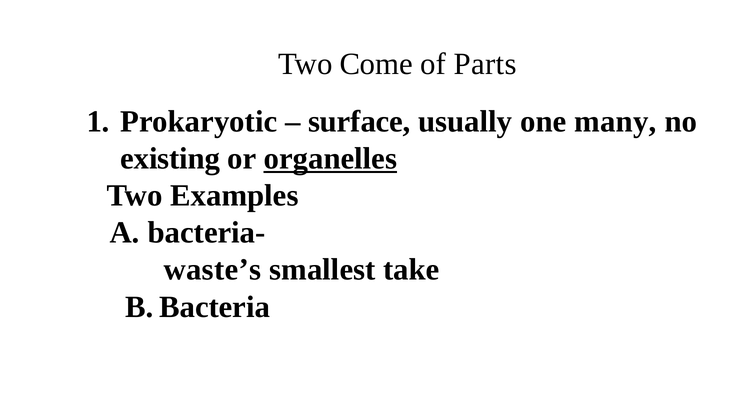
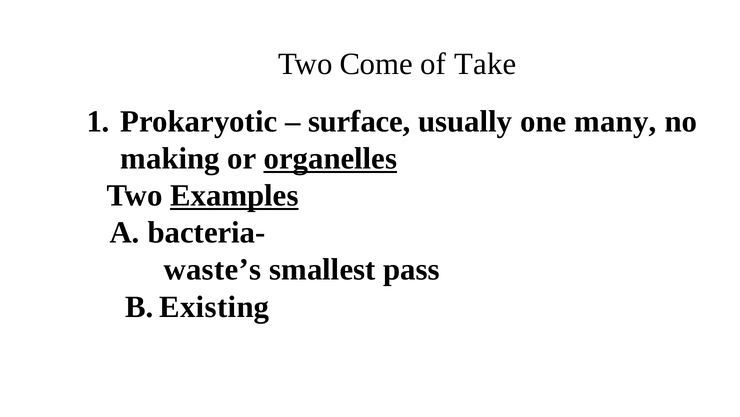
Parts: Parts -> Take
existing: existing -> making
Examples underline: none -> present
take: take -> pass
Bacteria: Bacteria -> Existing
